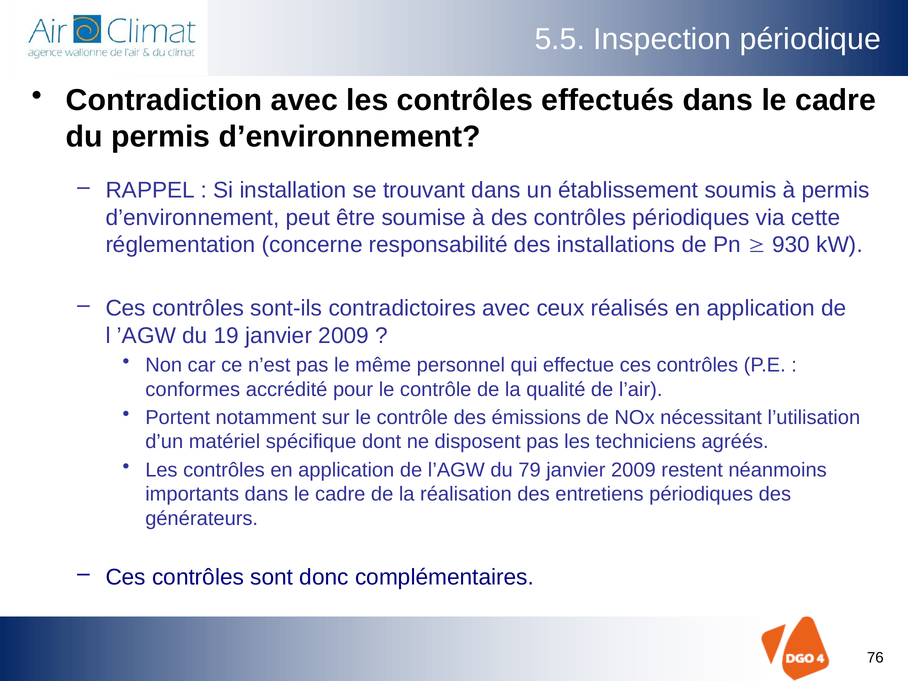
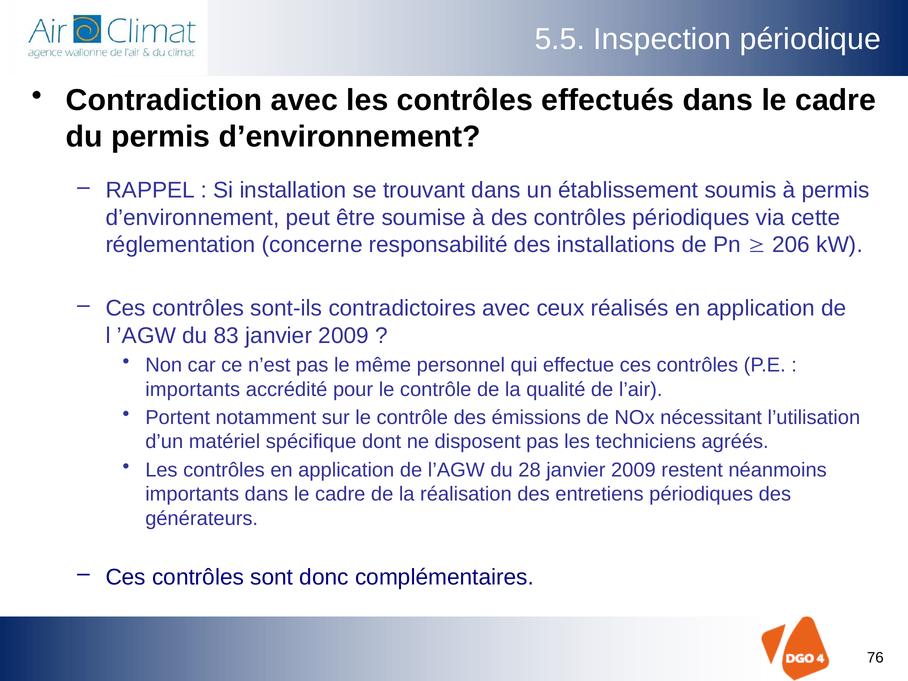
930: 930 -> 206
19: 19 -> 83
conformes at (193, 389): conformes -> importants
79: 79 -> 28
